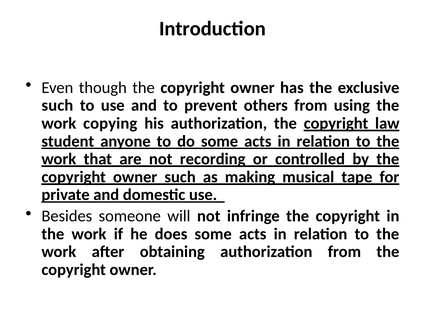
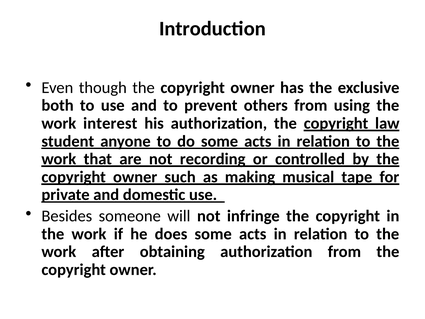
such at (57, 105): such -> both
copying: copying -> interest
